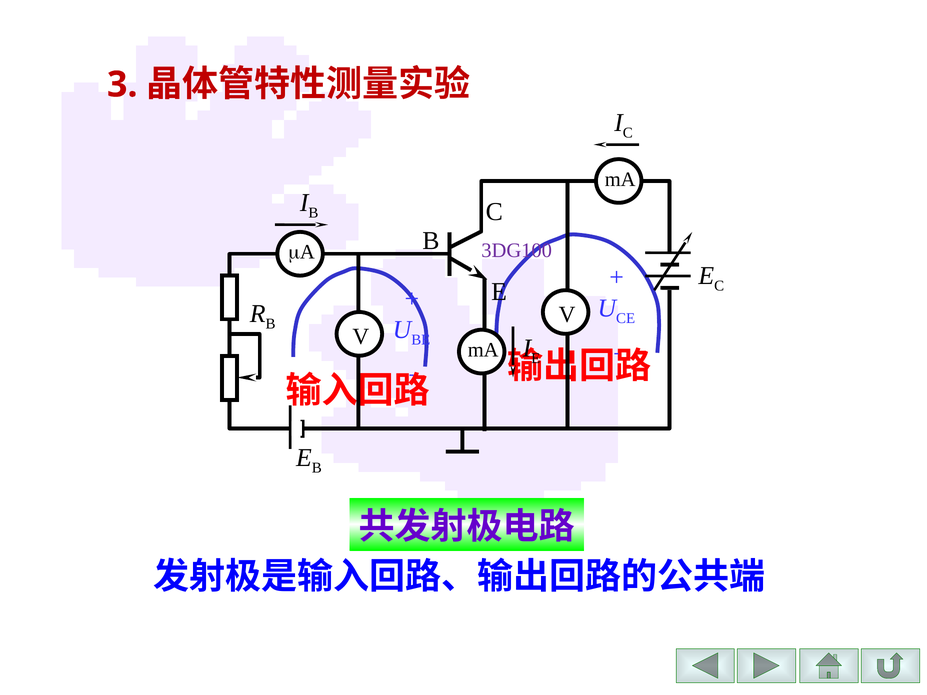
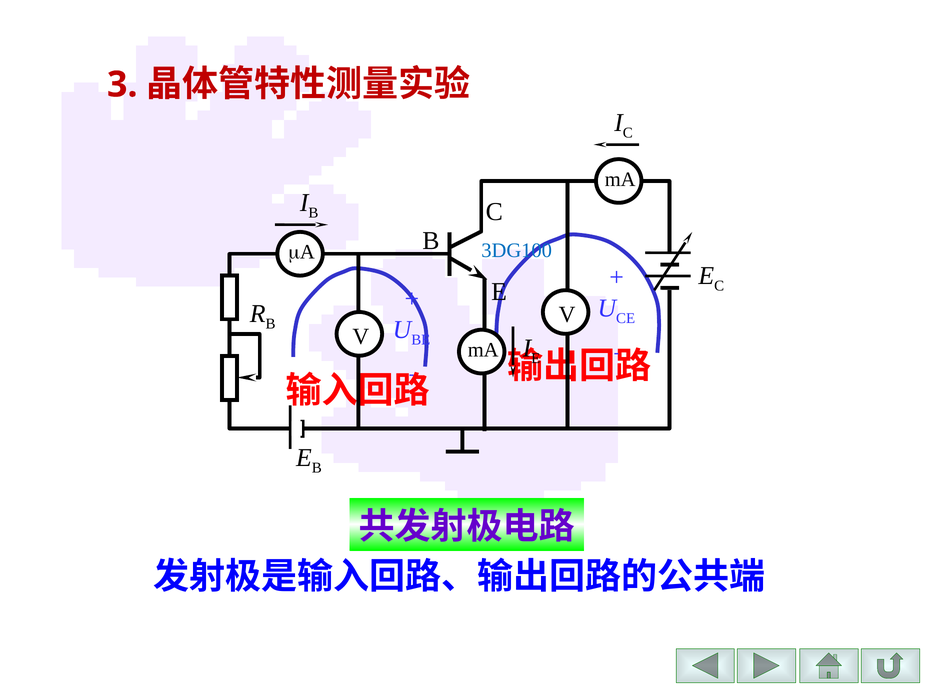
3DG100 colour: purple -> blue
